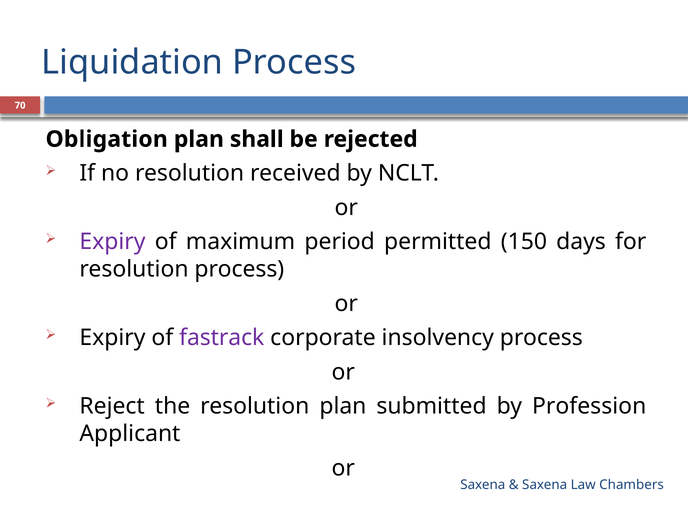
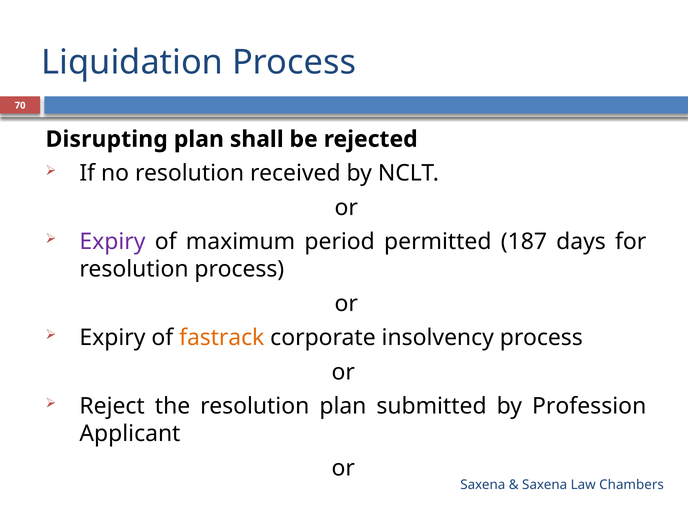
Obligation: Obligation -> Disrupting
150: 150 -> 187
fastrack colour: purple -> orange
